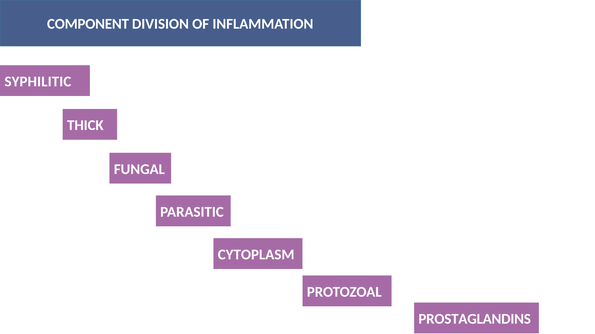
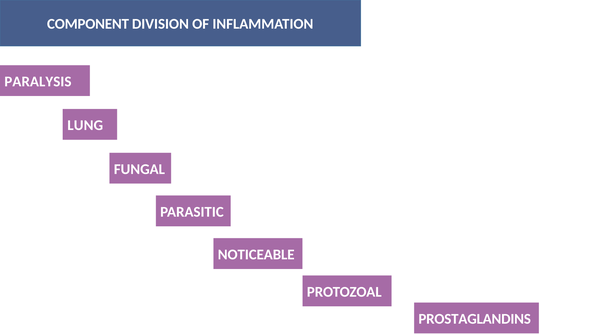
SYPHILITIC: SYPHILITIC -> PARALYSIS
THICK: THICK -> LUNG
CYTOPLASM: CYTOPLASM -> NOTICEABLE
